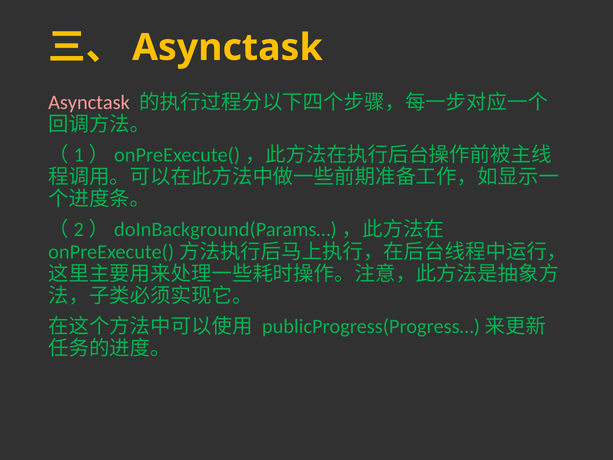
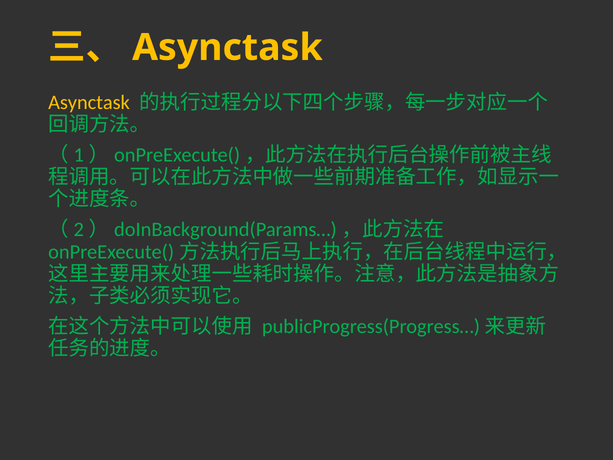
Asynctask at (89, 102) colour: pink -> yellow
